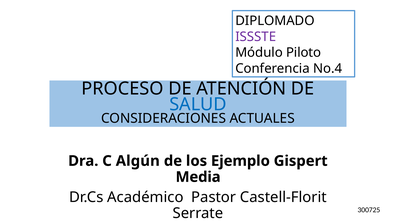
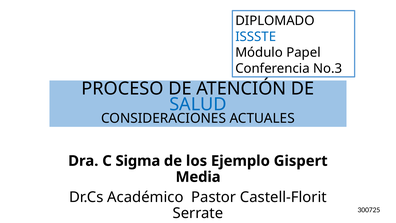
ISSSTE colour: purple -> blue
Piloto: Piloto -> Papel
No.4: No.4 -> No.3
Algún: Algún -> Sigma
